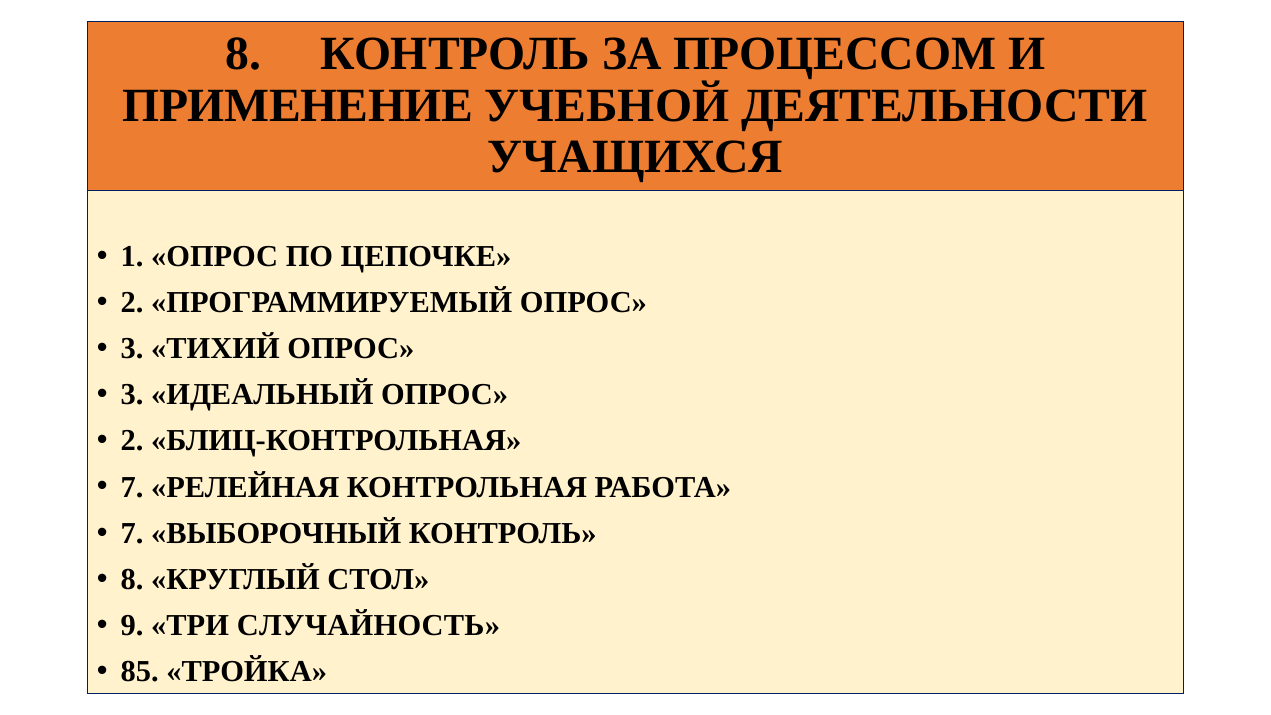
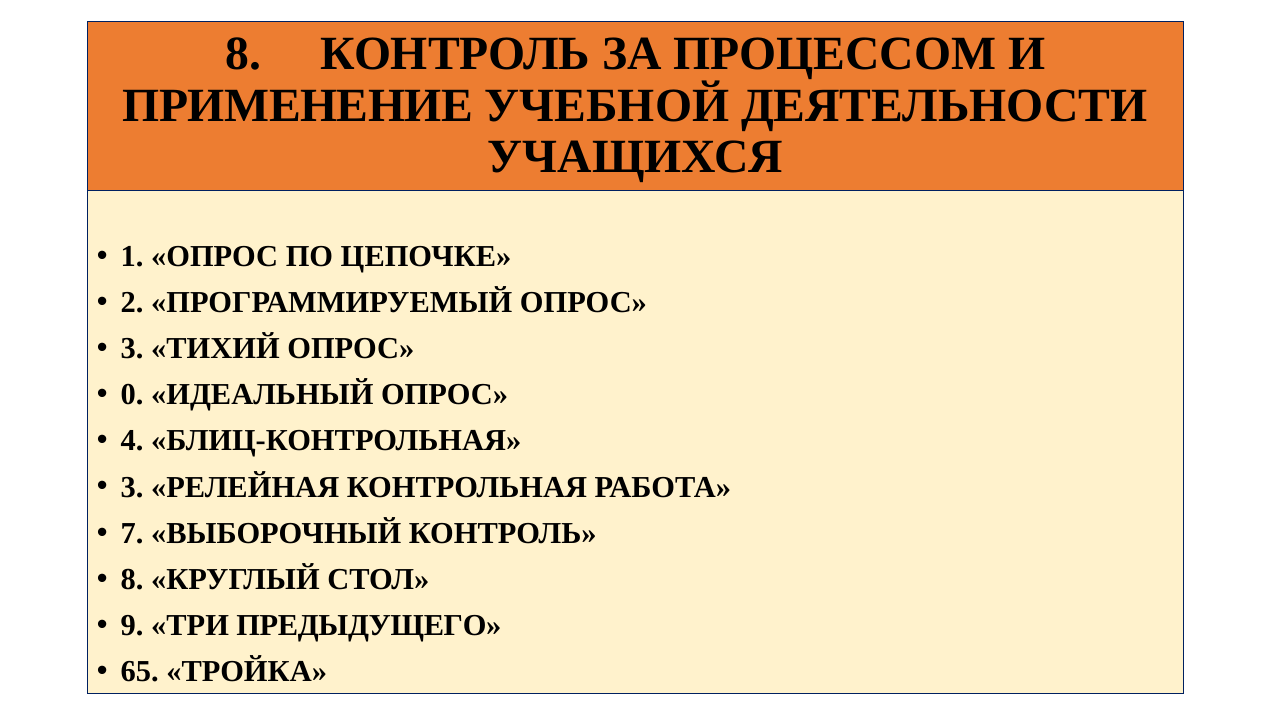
3 at (132, 395): 3 -> 0
2 at (132, 441): 2 -> 4
7 at (132, 487): 7 -> 3
СЛУЧАЙНОСТЬ: СЛУЧАЙНОСТЬ -> ПРЕДЫДУЩЕГО
85: 85 -> 65
